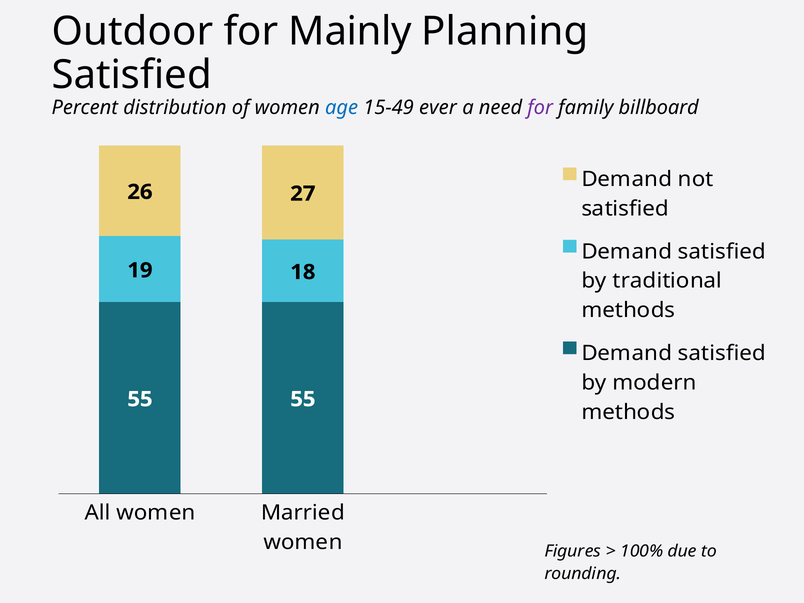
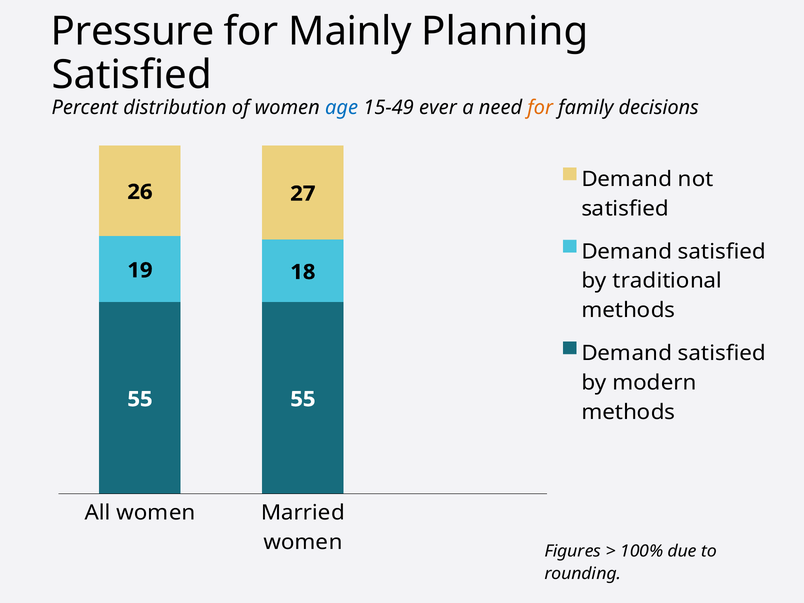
Outdoor: Outdoor -> Pressure
for at (540, 108) colour: purple -> orange
billboard: billboard -> decisions
